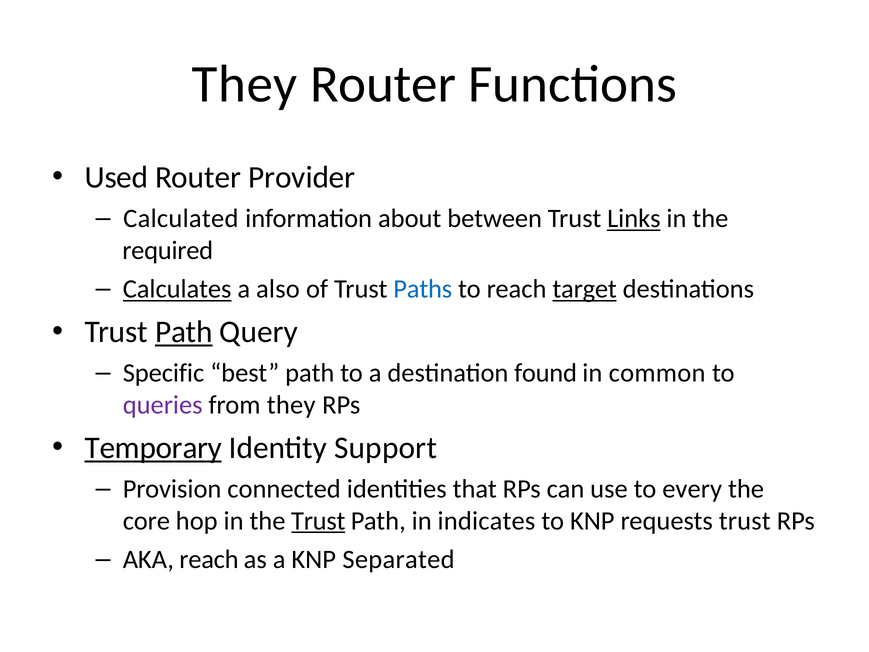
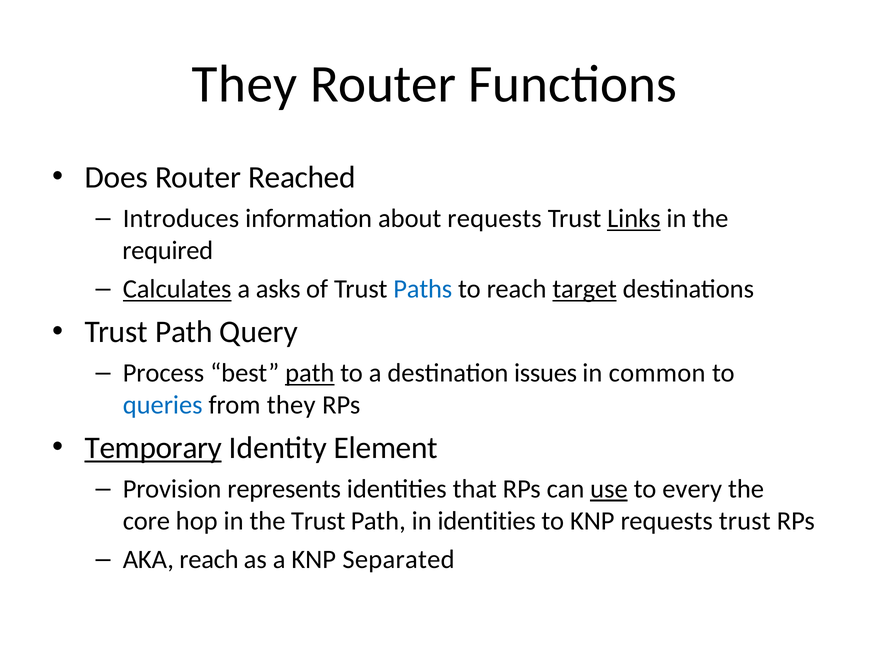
Used: Used -> Does
Provider: Provider -> Reached
Calculated: Calculated -> Introduces
about between: between -> requests
also: also -> asks
Path at (184, 332) underline: present -> none
Specific: Specific -> Process
path at (310, 373) underline: none -> present
found: found -> issues
queries colour: purple -> blue
Support: Support -> Element
connected: connected -> represents
use underline: none -> present
Trust at (318, 521) underline: present -> none
in indicates: indicates -> identities
